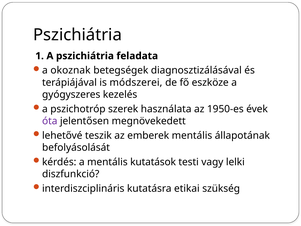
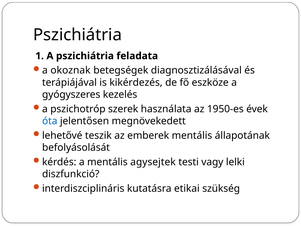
módszerei: módszerei -> kikérdezés
óta colour: purple -> blue
kutatások: kutatások -> agysejtek
